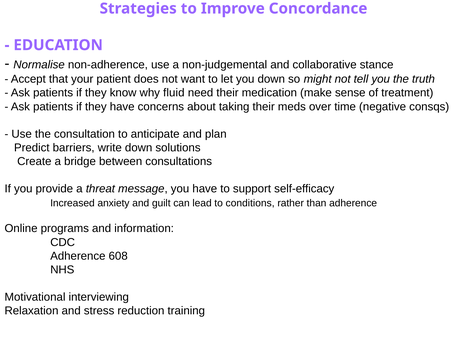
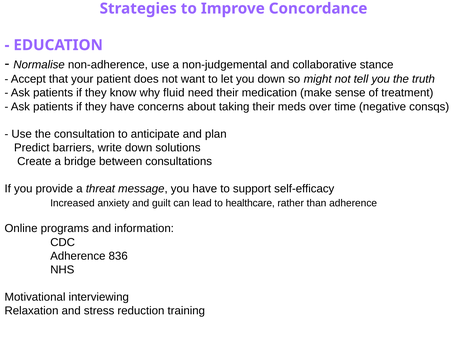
conditions: conditions -> healthcare
608: 608 -> 836
